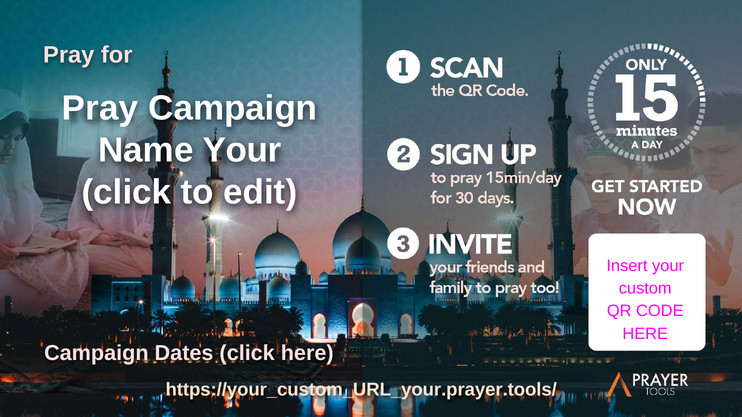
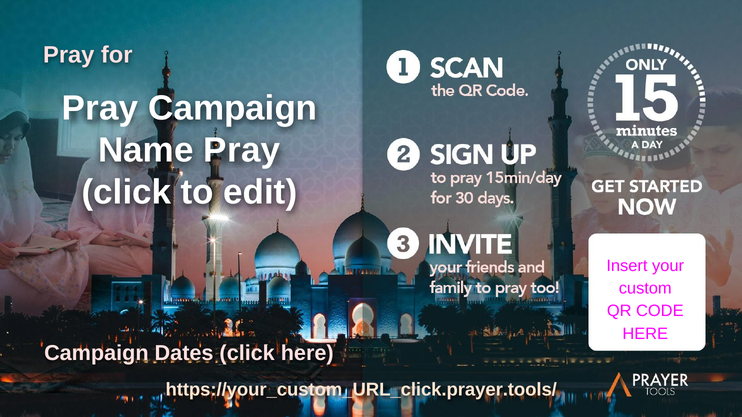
Name Your: Your -> Pray
https://your_custom_URL_your.prayer.tools/: https://your_custom_URL_your.prayer.tools/ -> https://your_custom_URL_click.prayer.tools/
